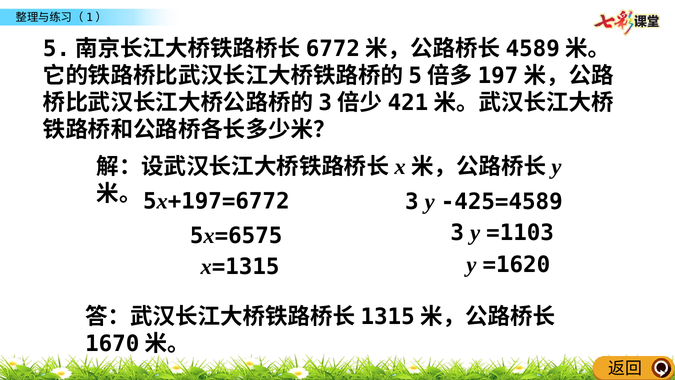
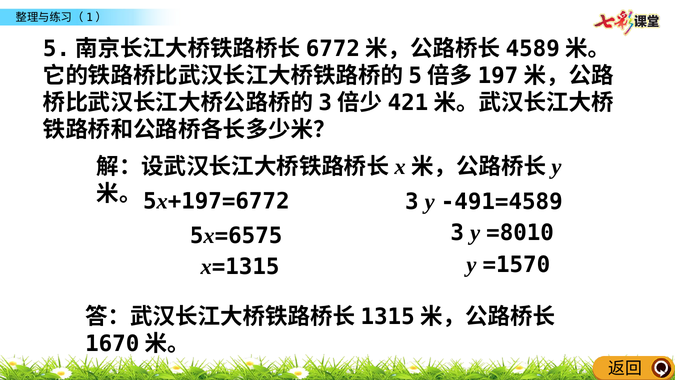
-425=4589: -425=4589 -> -491=4589
=1103: =1103 -> =8010
=1620: =1620 -> =1570
